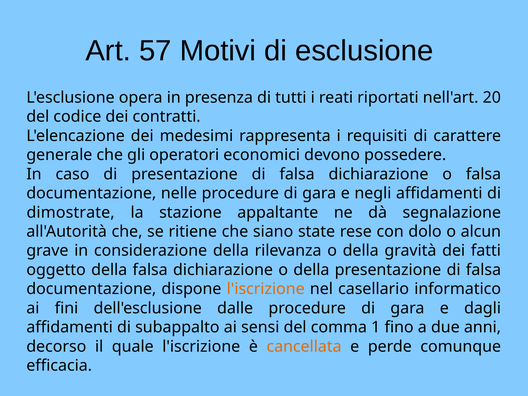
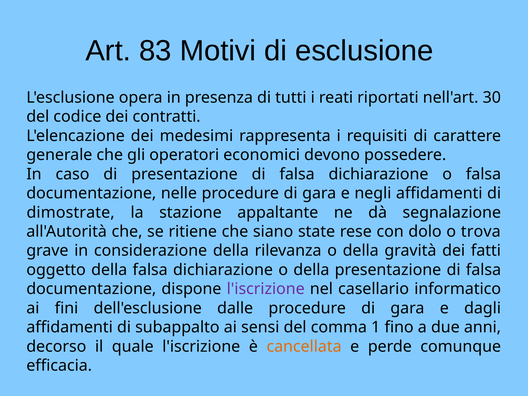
57: 57 -> 83
20: 20 -> 30
alcun: alcun -> trova
l'iscrizione at (266, 289) colour: orange -> purple
